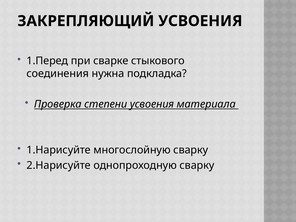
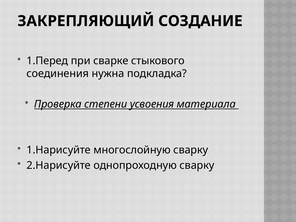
ЗАКРЕПЛЯЮЩИЙ УСВОЕНИЯ: УСВОЕНИЯ -> СОЗДАНИЕ
